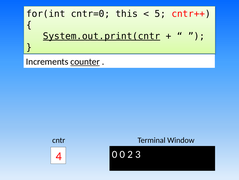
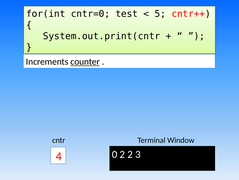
this: this -> test
System.out.print(cntr underline: present -> none
0 0: 0 -> 2
